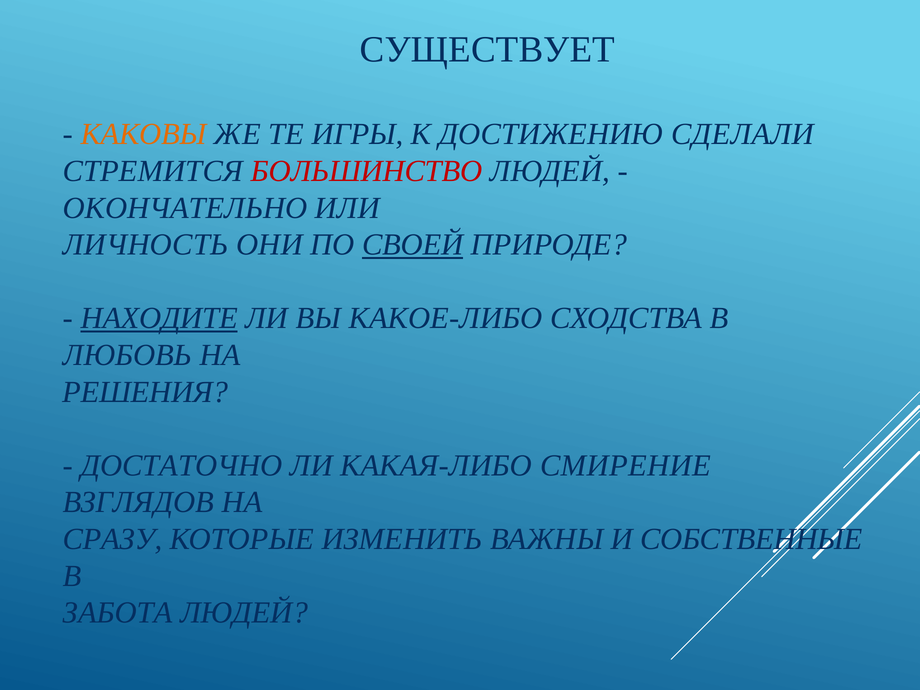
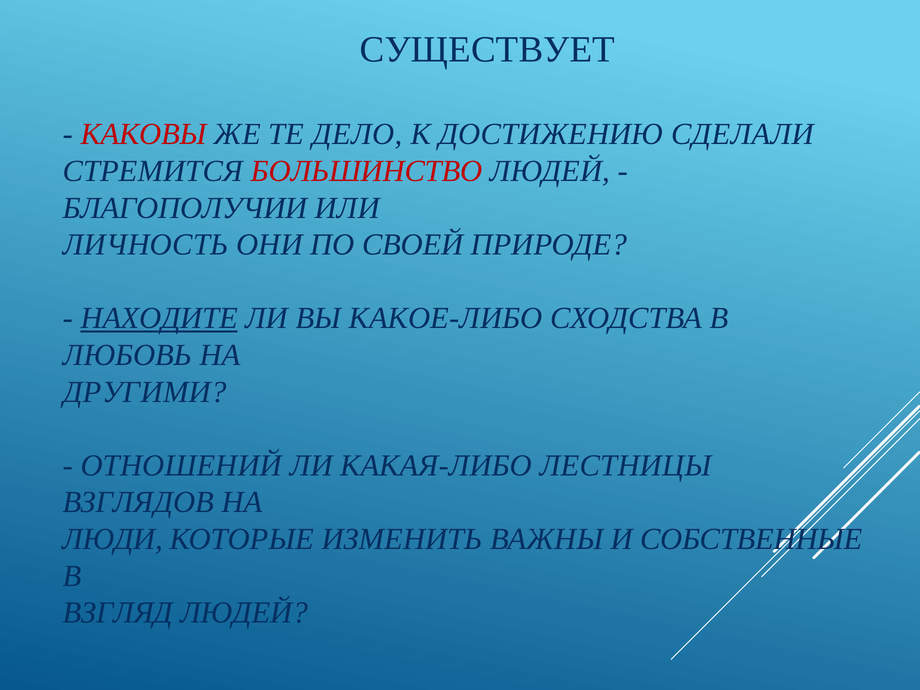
КАКОВЫ colour: orange -> red
ИГРЫ: ИГРЫ -> ДЕЛО
ОКОНЧАТЕЛЬНО: ОКОНЧАТЕЛЬНО -> БЛАГОПОЛУЧИИ
СВОЕЙ underline: present -> none
РЕШЕНИЯ: РЕШЕНИЯ -> ДРУГИМИ
ДОСТАТОЧНО: ДОСТАТОЧНО -> ОТНОШЕНИЙ
СМИРЕНИЕ: СМИРЕНИЕ -> ЛЕСТНИЦЫ
СРАЗУ: СРАЗУ -> ЛЮДИ
ЗАБОТА: ЗАБОТА -> ВЗГЛЯД
